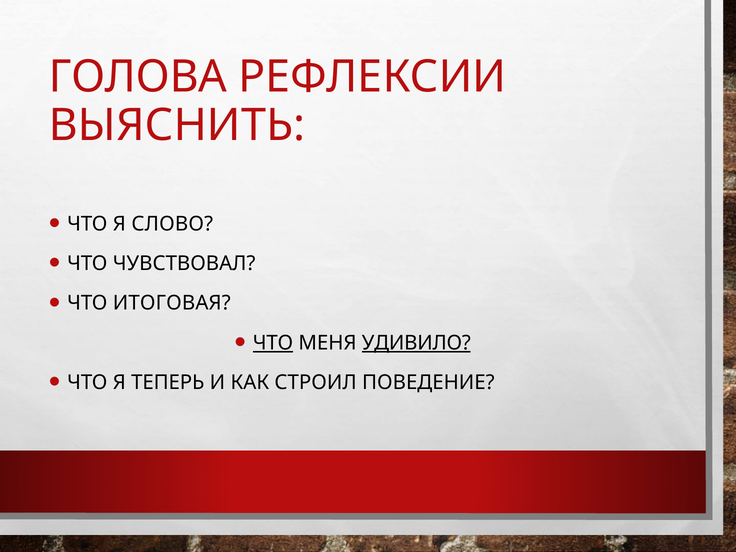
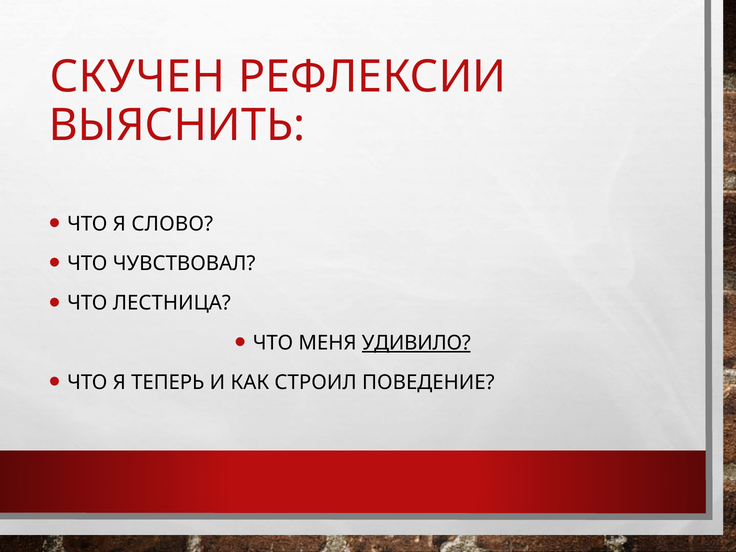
ГОЛОВА: ГОЛОВА -> СКУЧЕН
ИТОГОВАЯ: ИТОГОВАЯ -> ЛЕСТНИЦА
ЧТО at (273, 343) underline: present -> none
